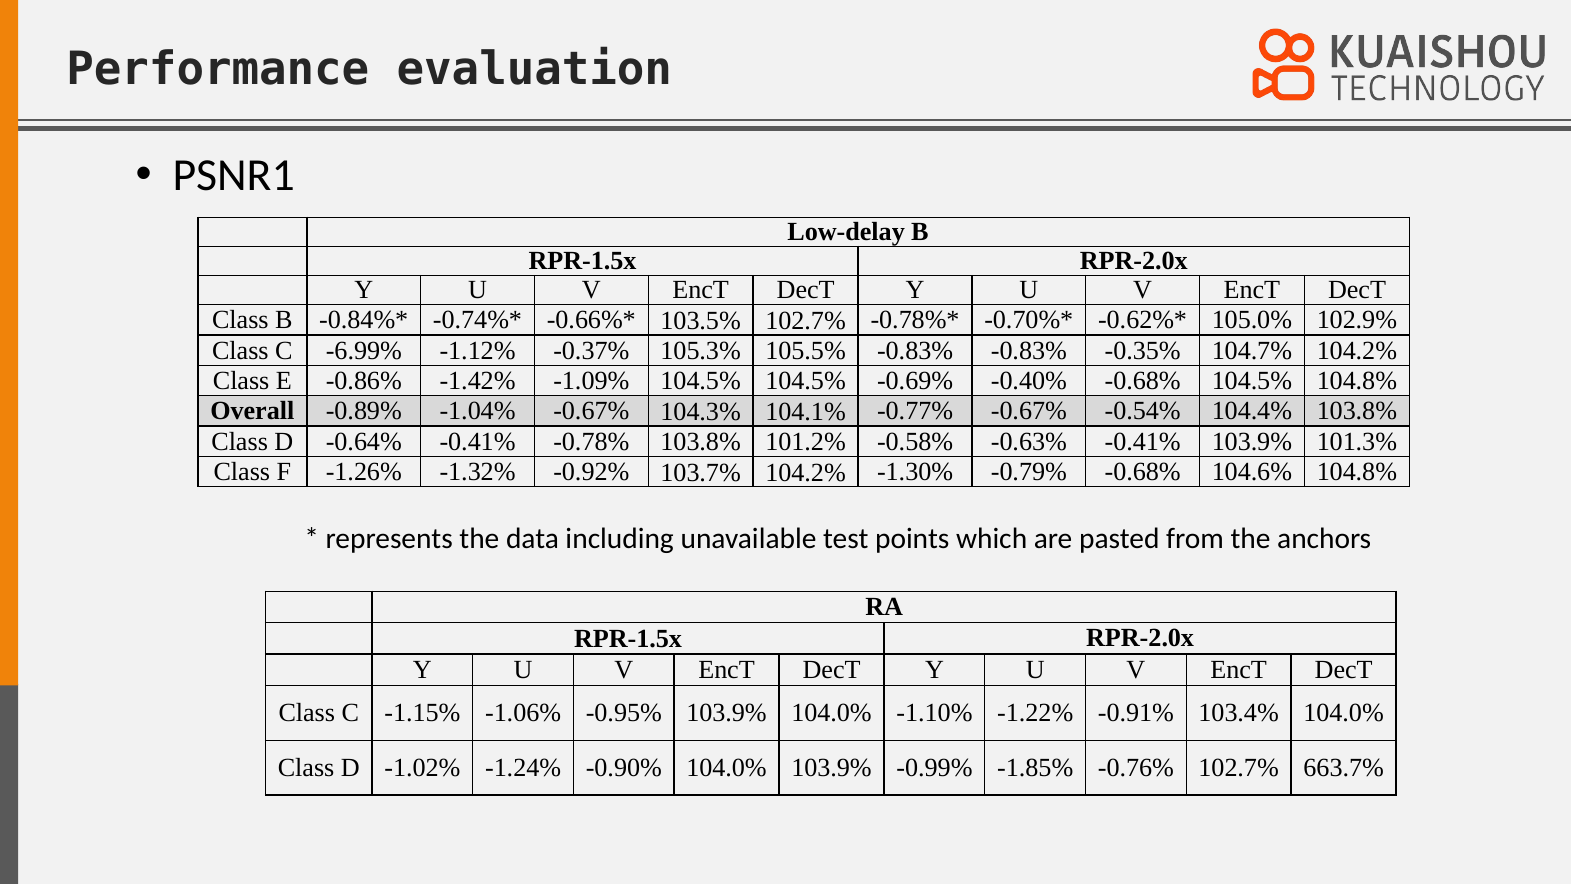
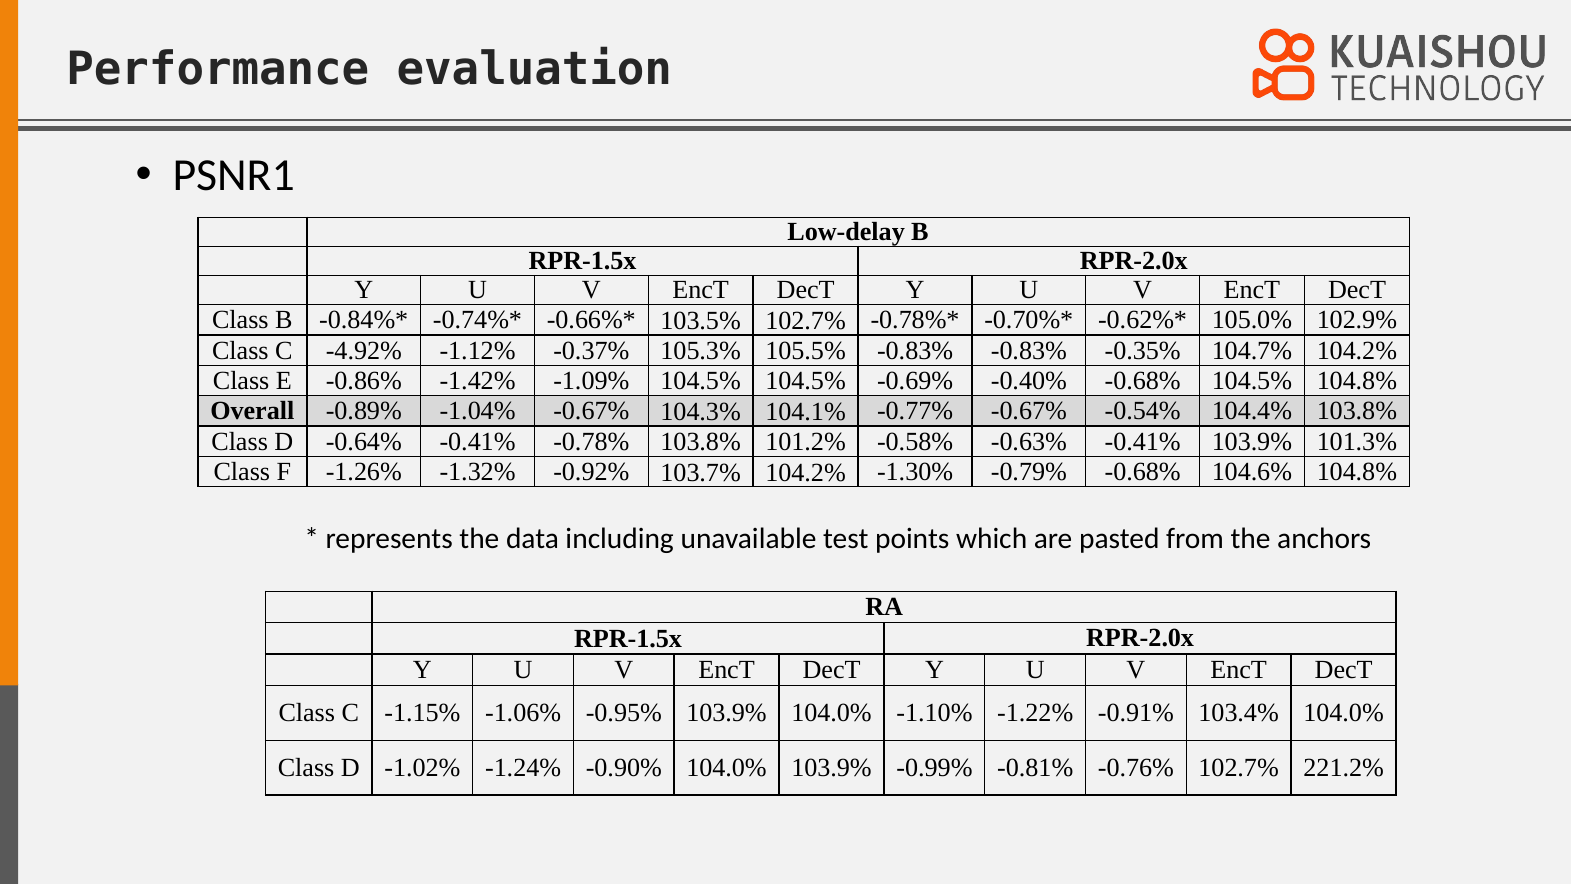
-6.99%: -6.99% -> -4.92%
-1.85%: -1.85% -> -0.81%
663.7%: 663.7% -> 221.2%
